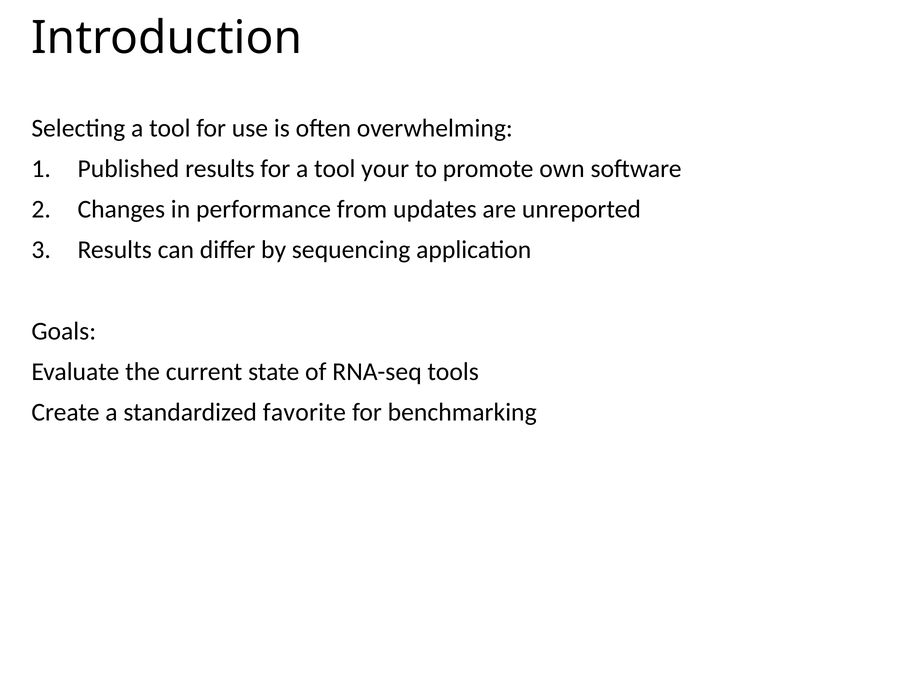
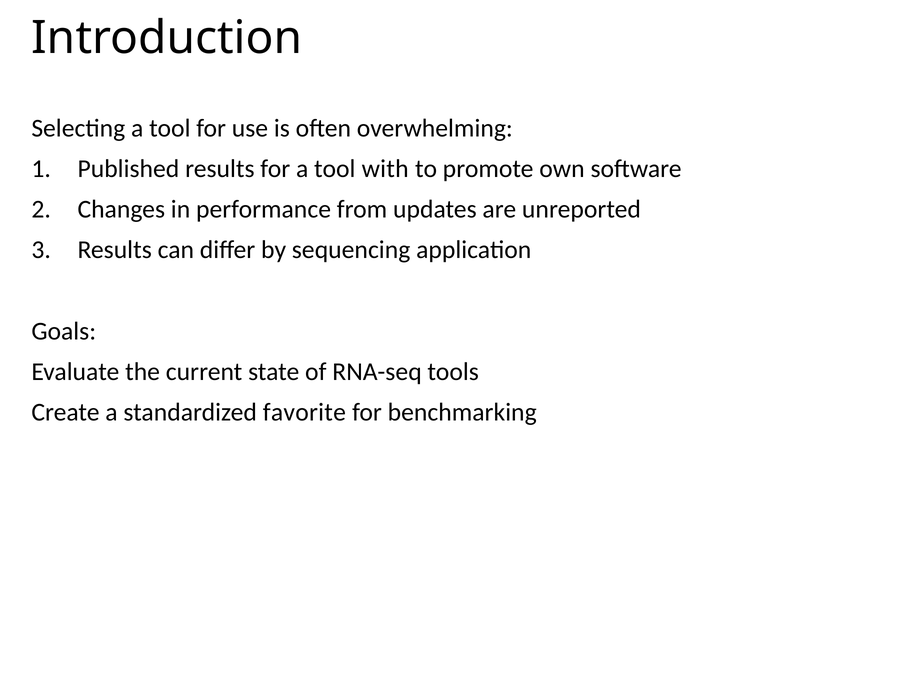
your: your -> with
